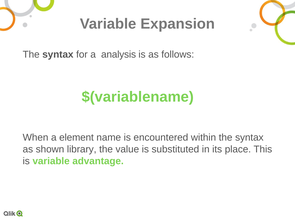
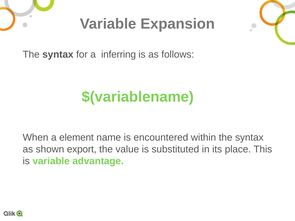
analysis: analysis -> inferring
library: library -> export
